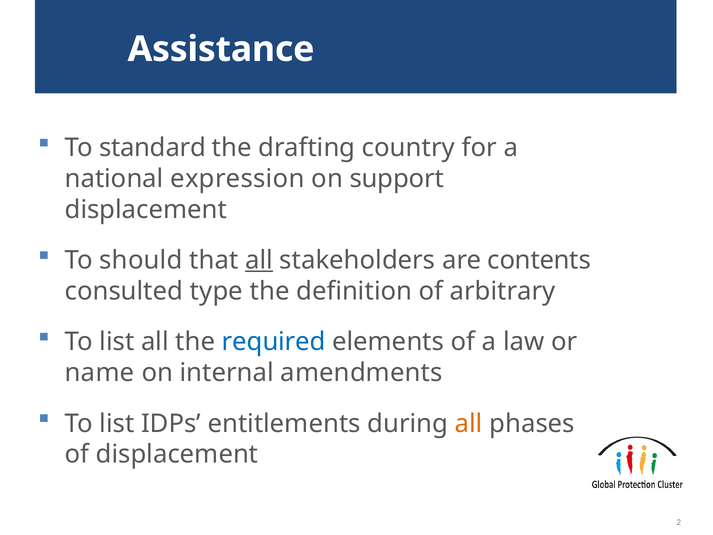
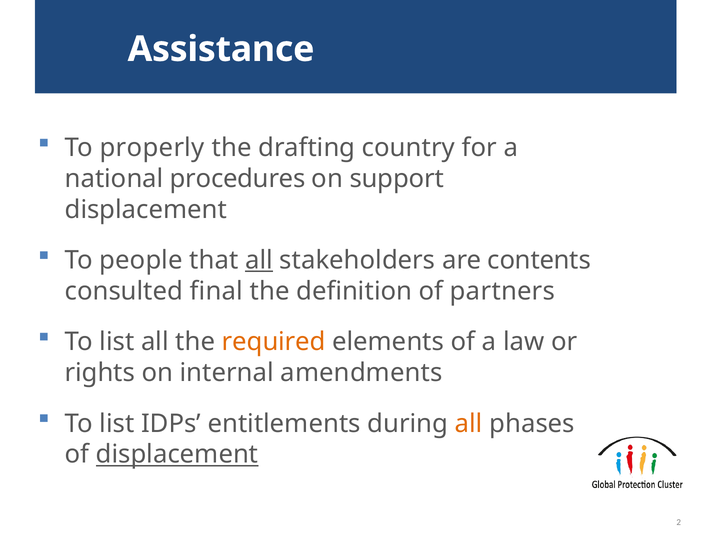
standard: standard -> properly
expression: expression -> procedures
should: should -> people
type: type -> final
arbitrary: arbitrary -> partners
required colour: blue -> orange
name: name -> rights
displacement at (177, 454) underline: none -> present
